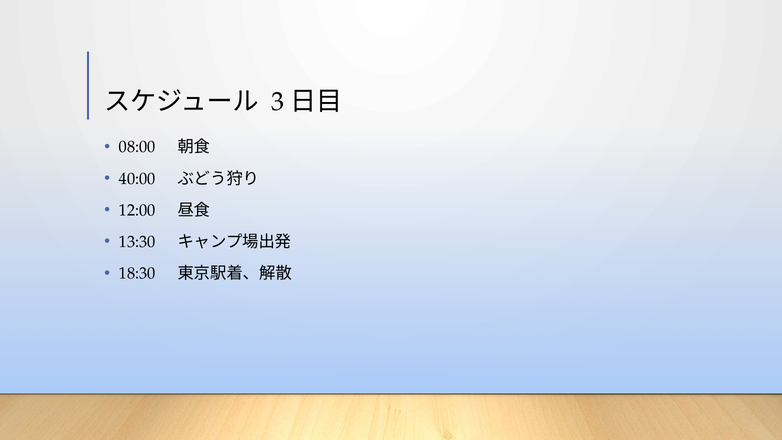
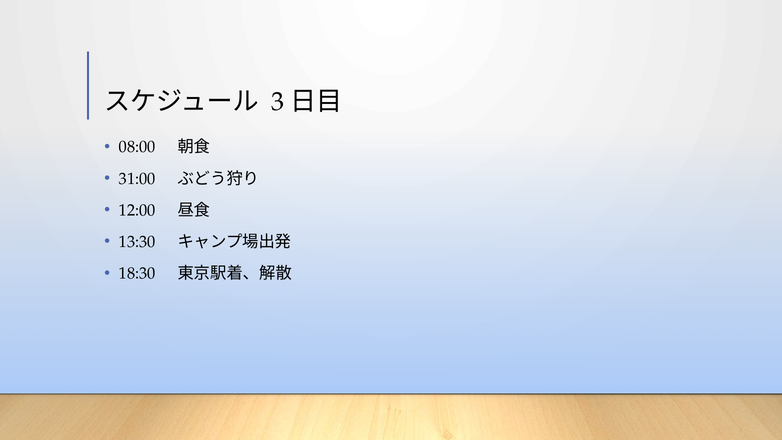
40:00: 40:00 -> 31:00
